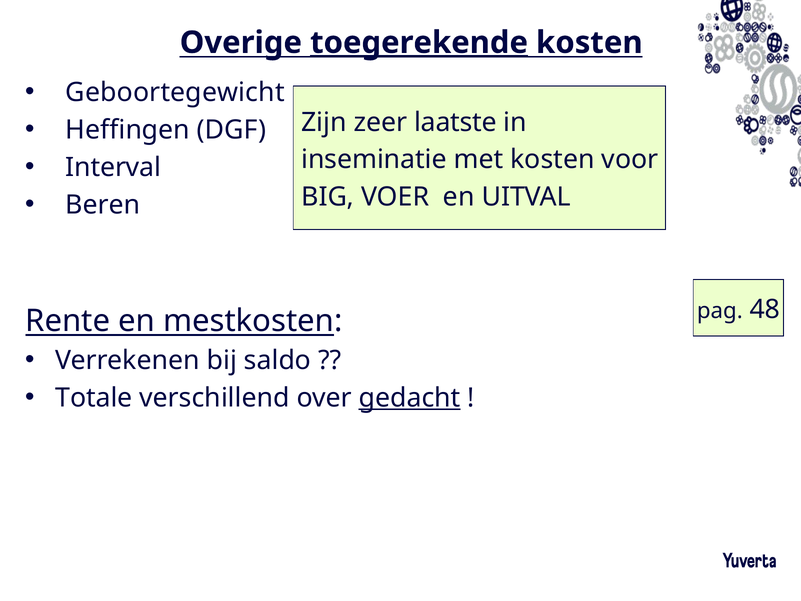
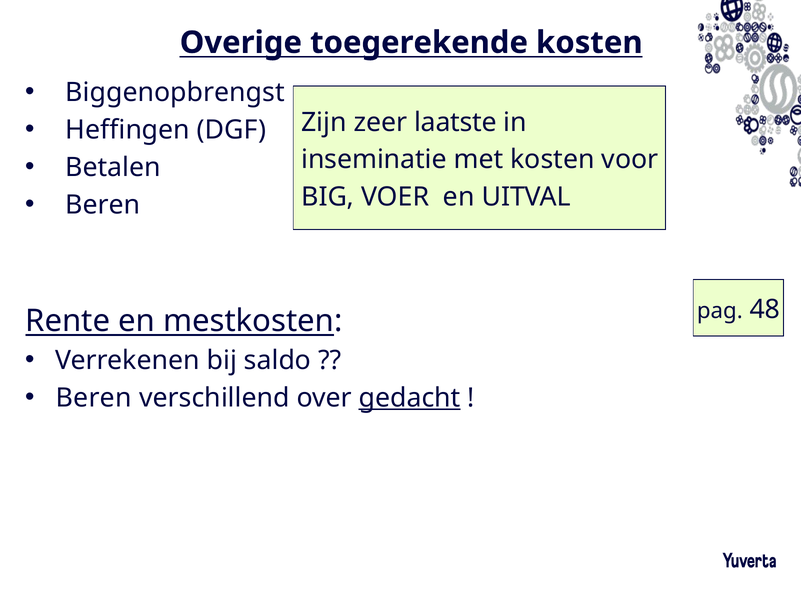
toegerekende underline: present -> none
Geboortegewicht: Geboortegewicht -> Biggenopbrengst
Interval: Interval -> Betalen
Totale at (94, 398): Totale -> Beren
